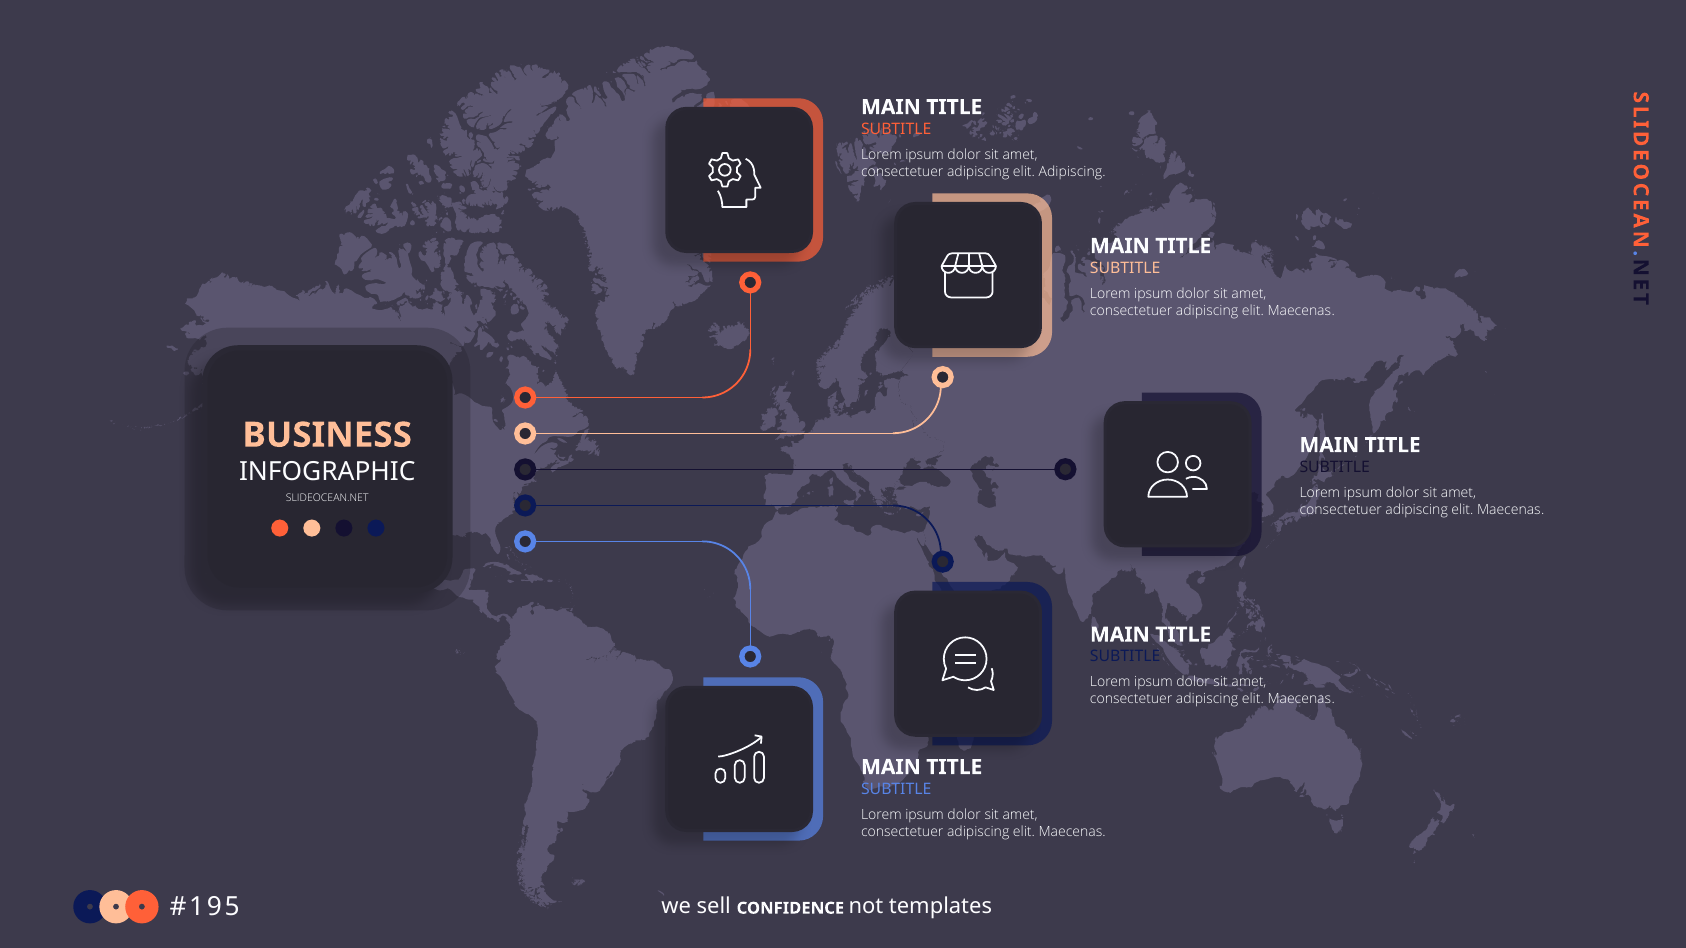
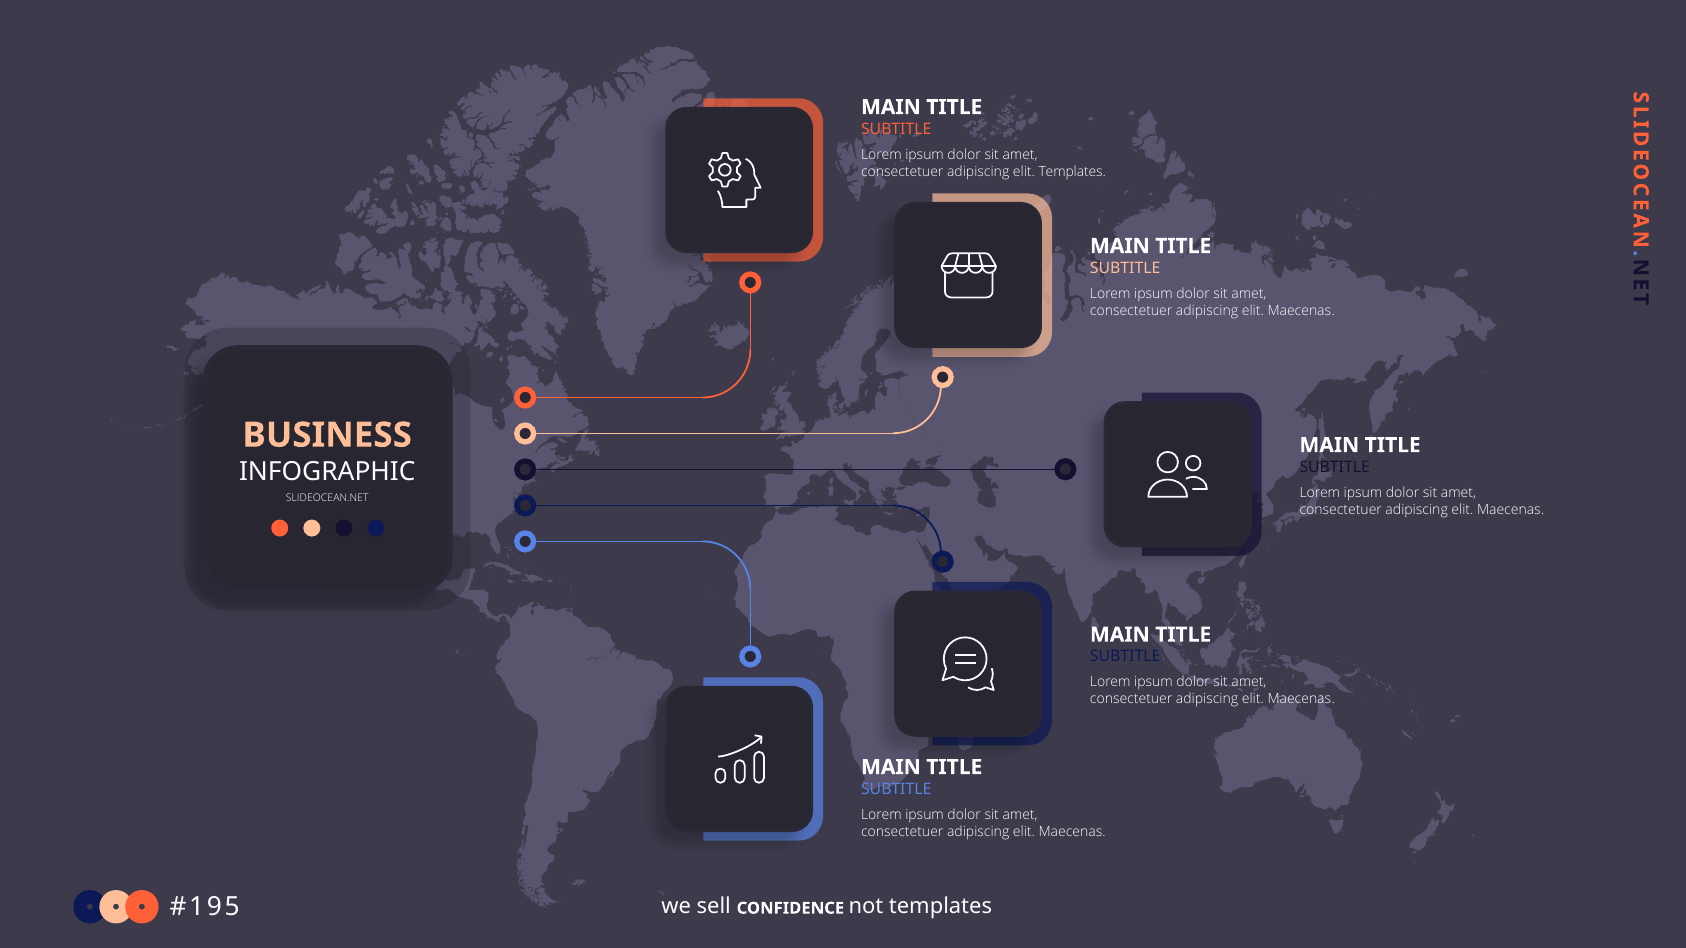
elit Adipiscing: Adipiscing -> Templates
